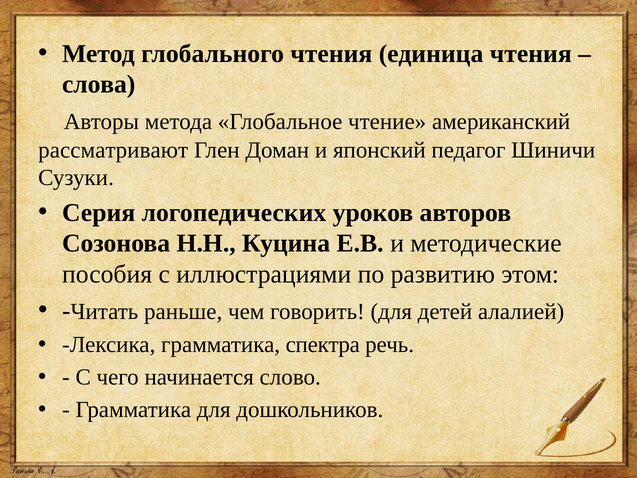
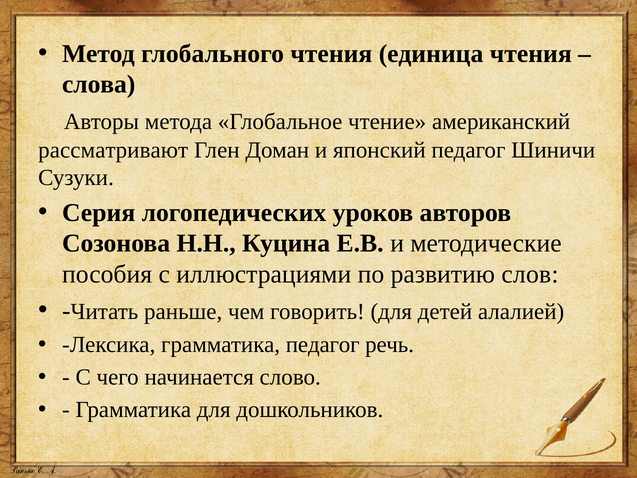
этом: этом -> слов
грамматика спектра: спектра -> педагог
